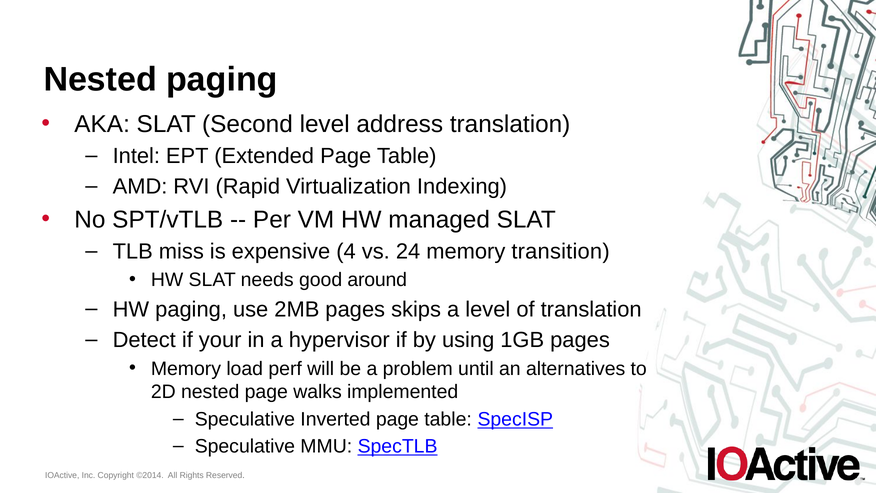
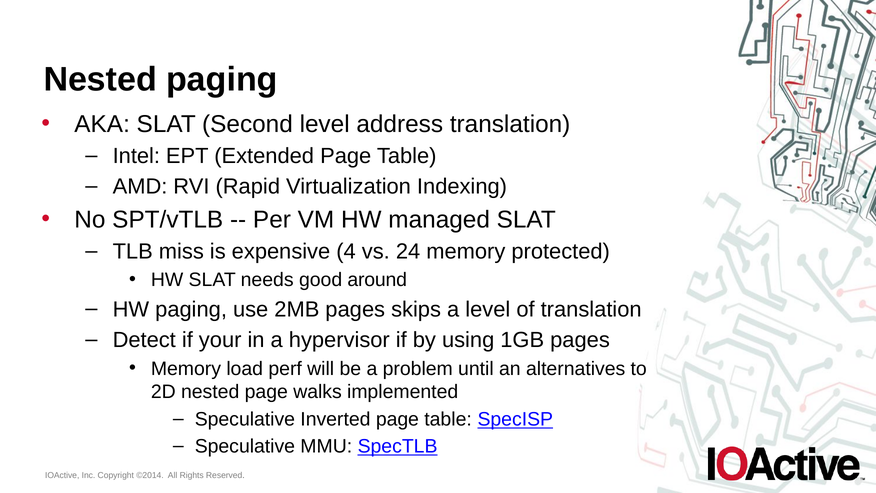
transition: transition -> protected
